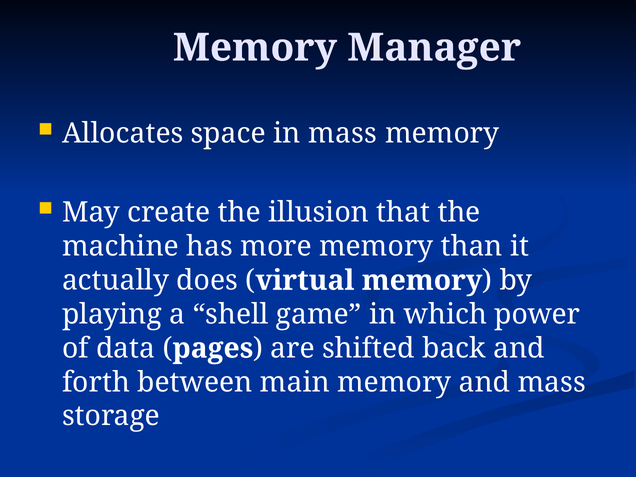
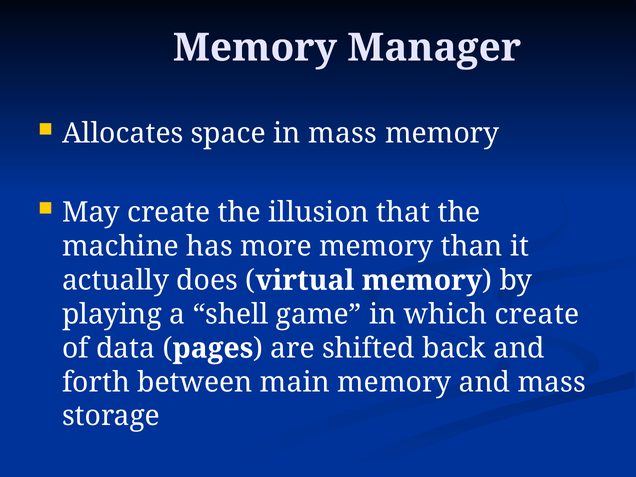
which power: power -> create
